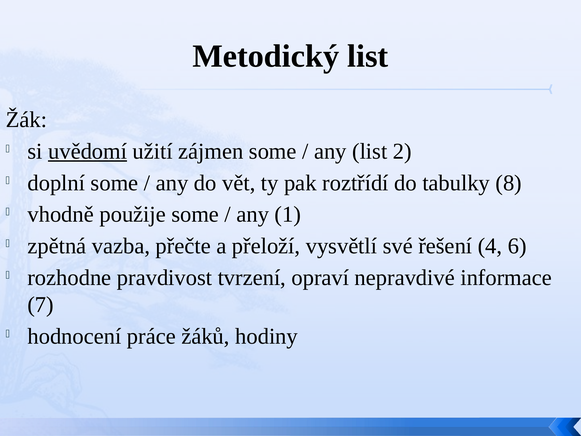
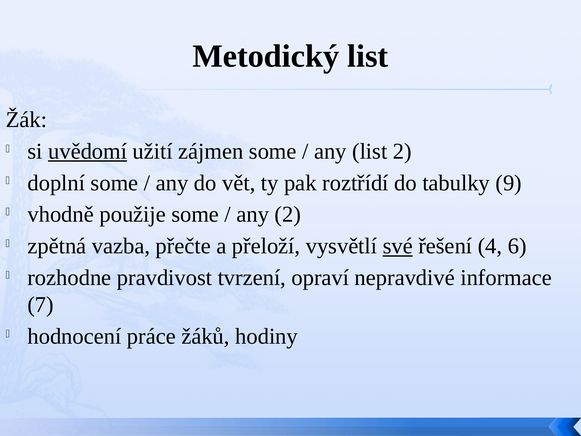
8: 8 -> 9
any 1: 1 -> 2
své underline: none -> present
